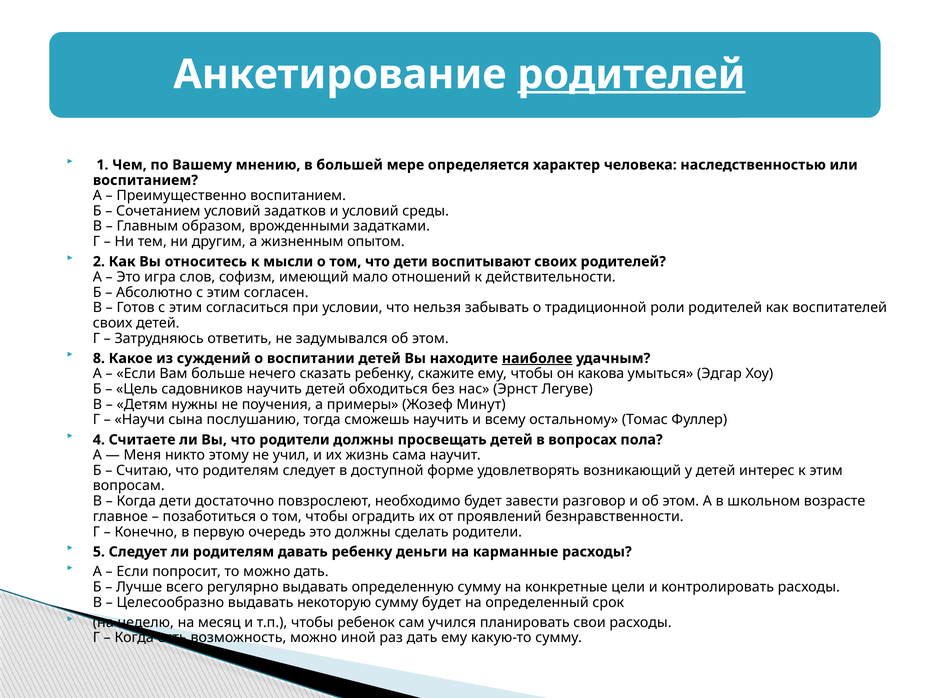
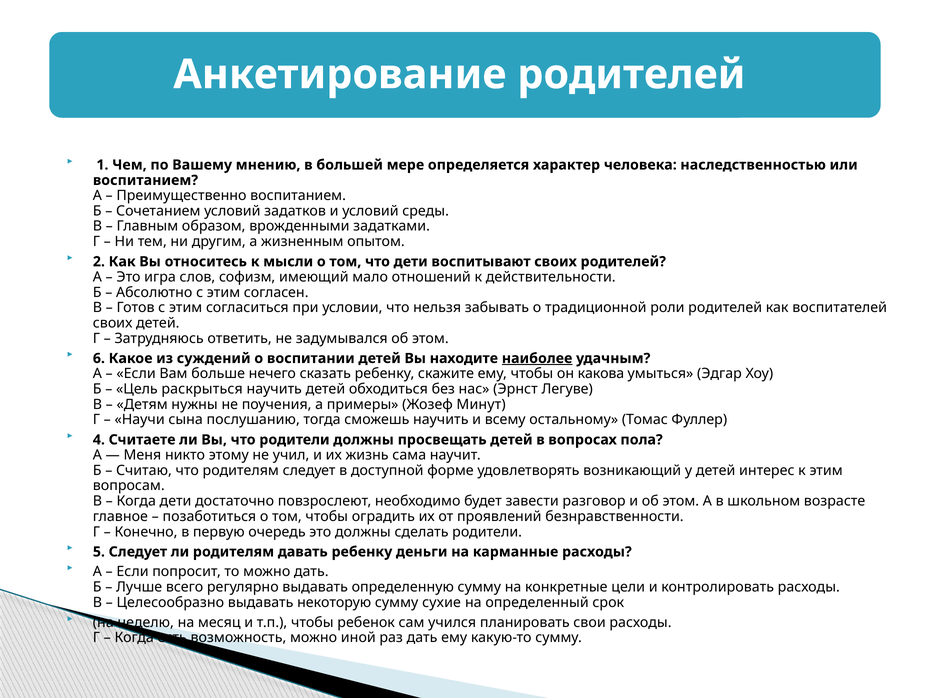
родителей at (631, 75) underline: present -> none
8: 8 -> 6
садовников: садовников -> раскрыться
сумму будет: будет -> сухие
